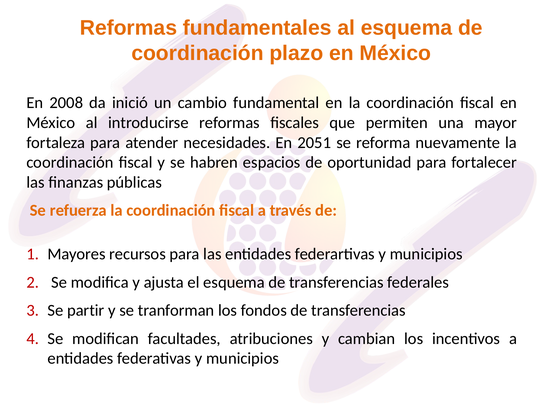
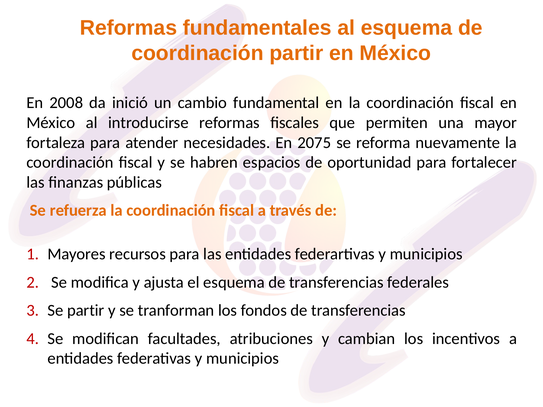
coordinación plazo: plazo -> partir
2051: 2051 -> 2075
